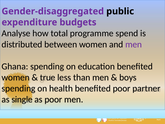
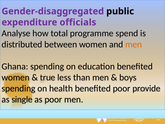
budgets: budgets -> officials
men at (134, 44) colour: purple -> orange
partner: partner -> provide
